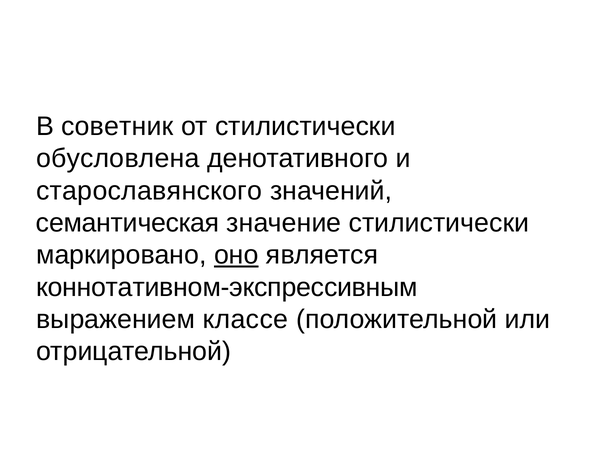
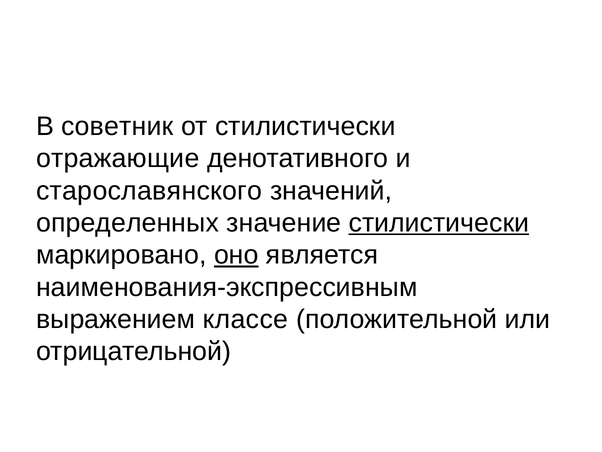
обусловлена: обусловлена -> отражающие
семантическая: семантическая -> определенных
стилистически at (439, 223) underline: none -> present
коннотативном-экспрессивным: коннотативном-экспрессивным -> наименования-экспрессивным
